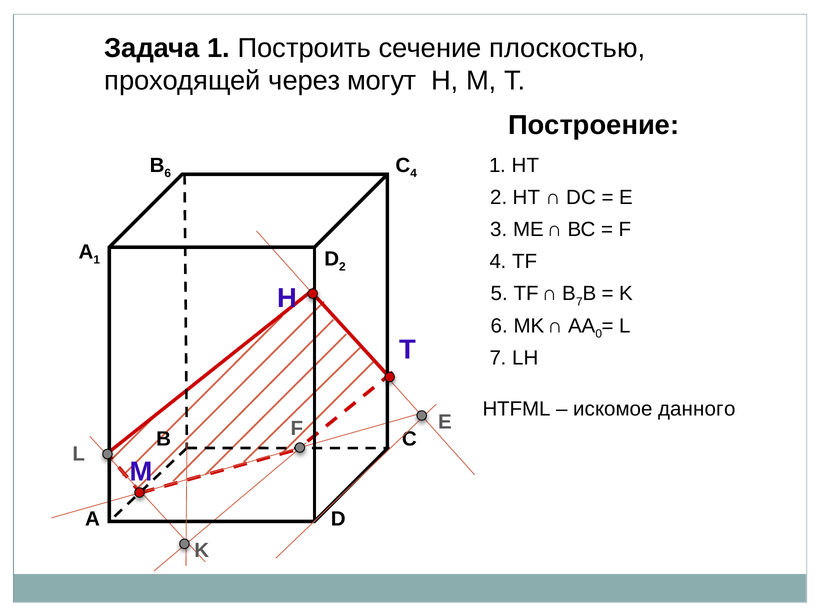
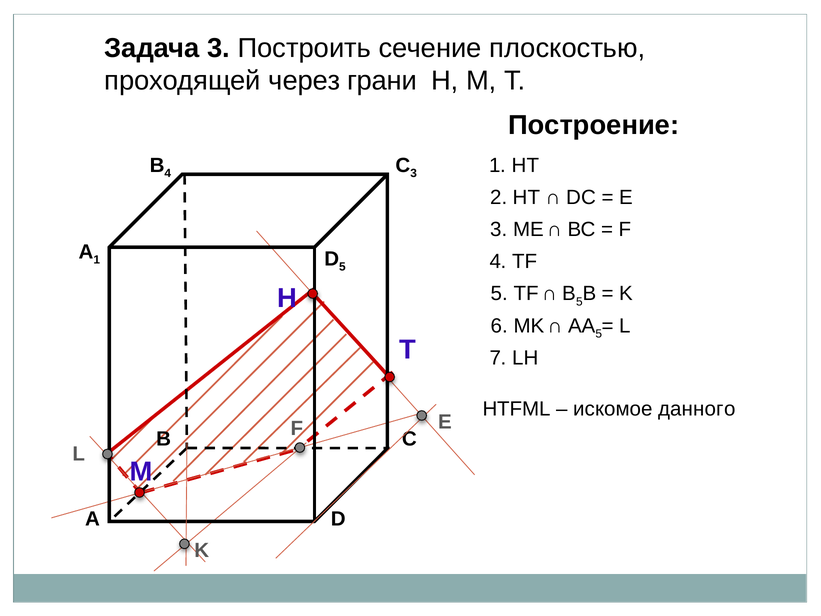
Задача 1: 1 -> 3
могут: могут -> грани
В 6: 6 -> 4
4 at (414, 173): 4 -> 3
D 2: 2 -> 5
В 7: 7 -> 5
0 at (599, 334): 0 -> 5
